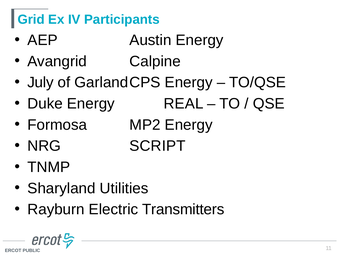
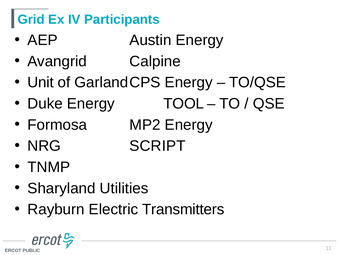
July: July -> Unit
REAL: REAL -> TOOL
